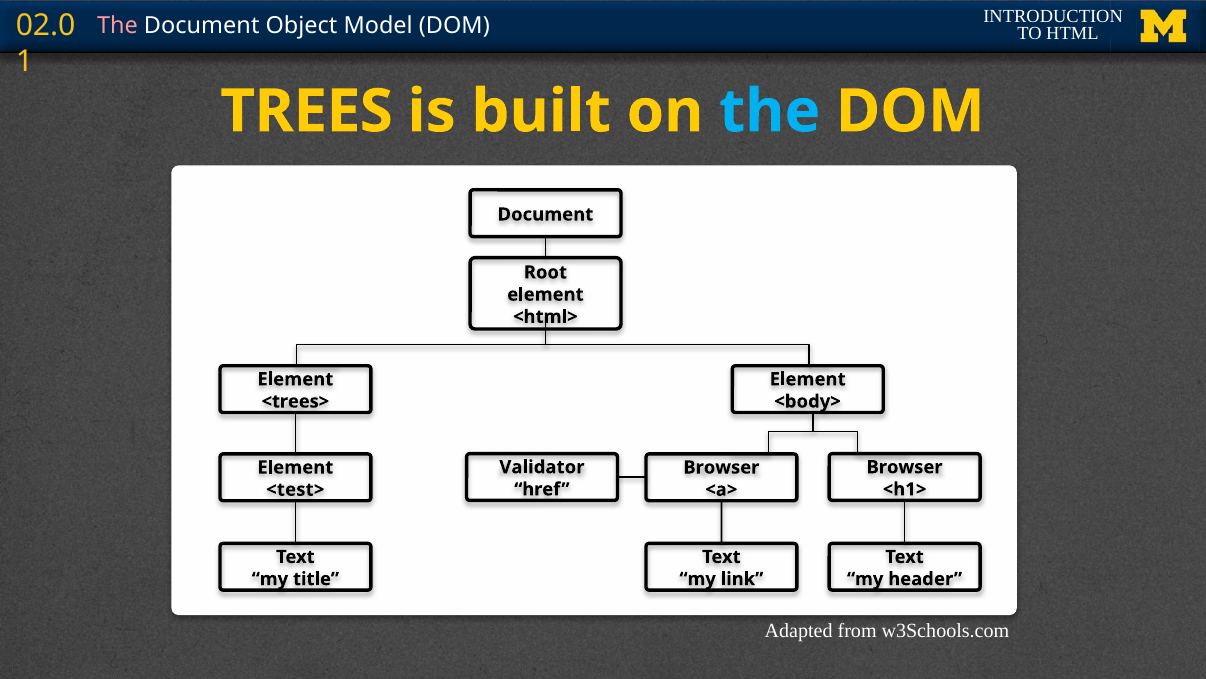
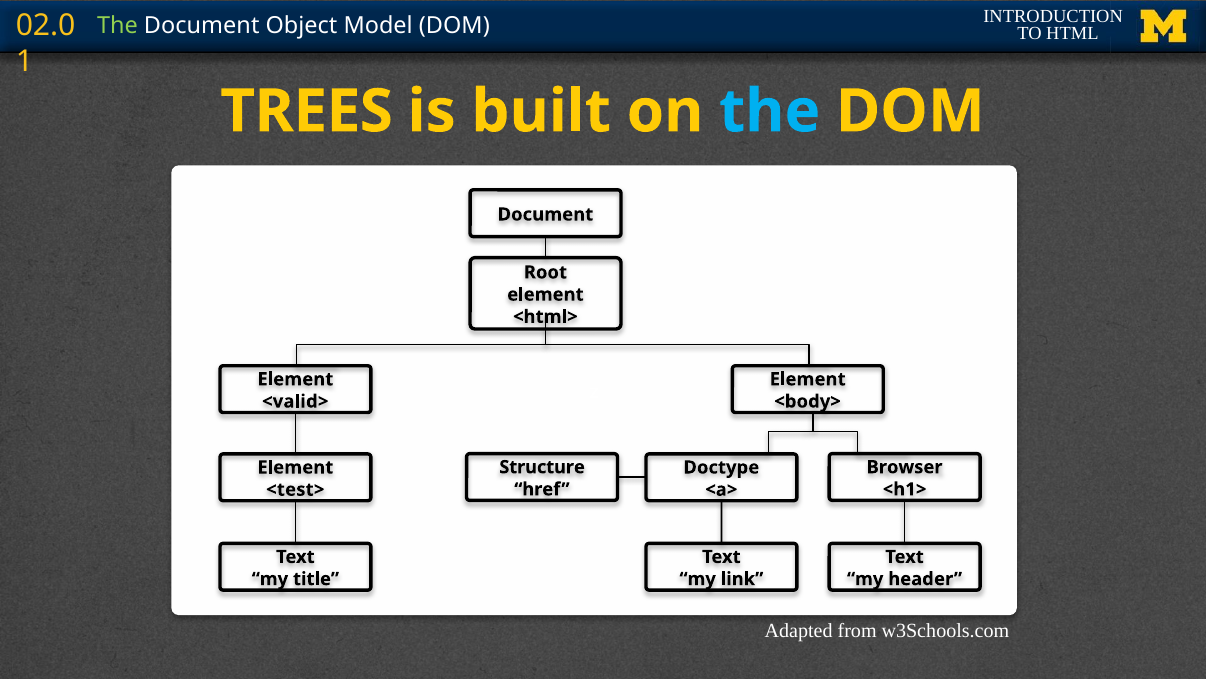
The at (118, 26) colour: pink -> light green
<trees>: <trees> -> <valid>
Validator: Validator -> Structure
Browser at (721, 467): Browser -> Doctype
